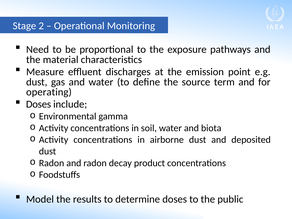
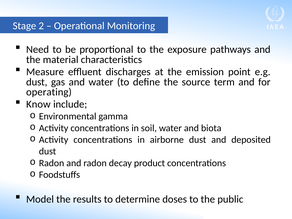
Doses at (39, 104): Doses -> Know
